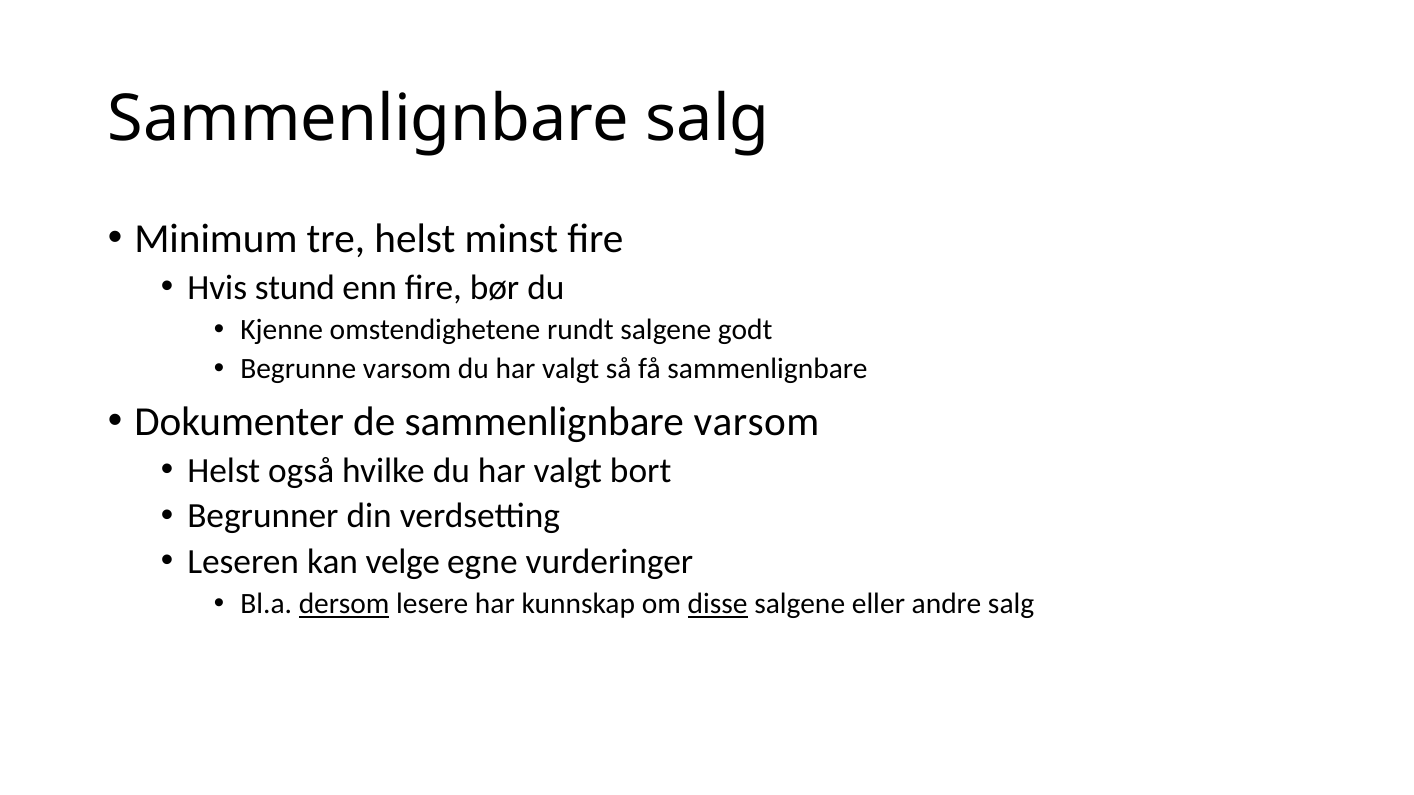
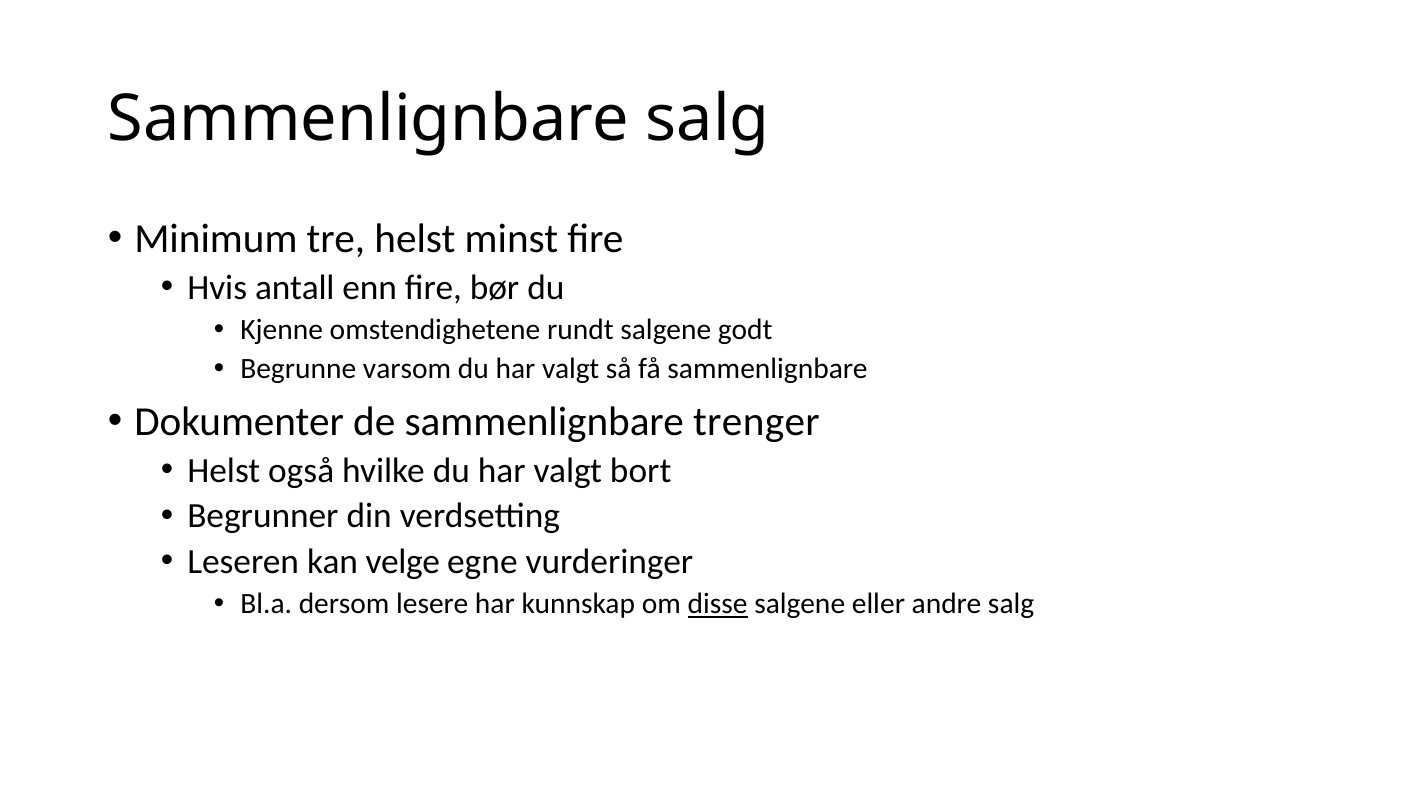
stund: stund -> antall
sammenlignbare varsom: varsom -> trenger
dersom underline: present -> none
